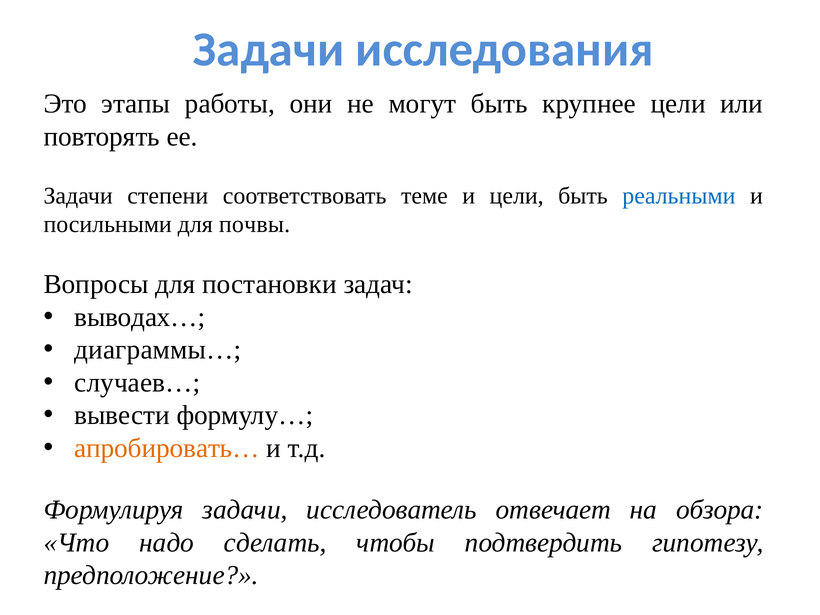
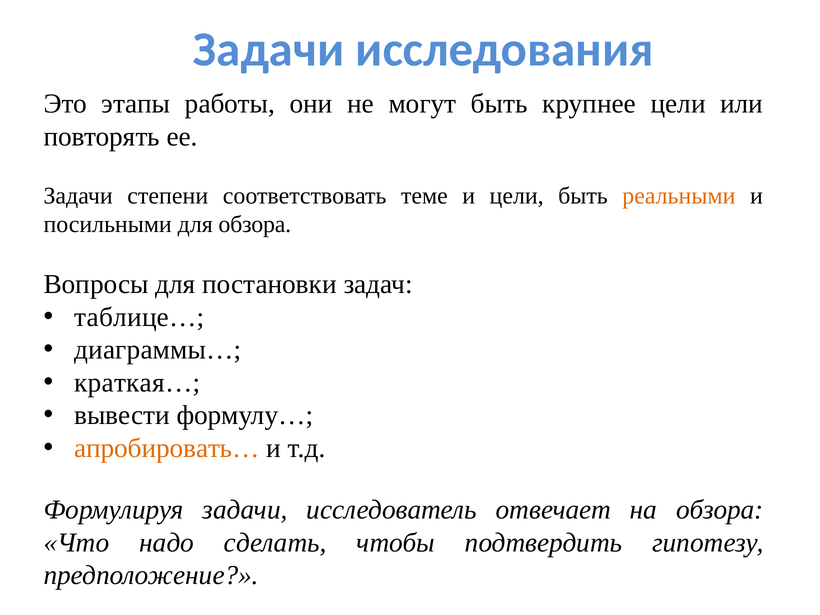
реальными colour: blue -> orange
для почвы: почвы -> обзора
выводах…: выводах… -> таблице…
случаев…: случаев… -> краткая…
